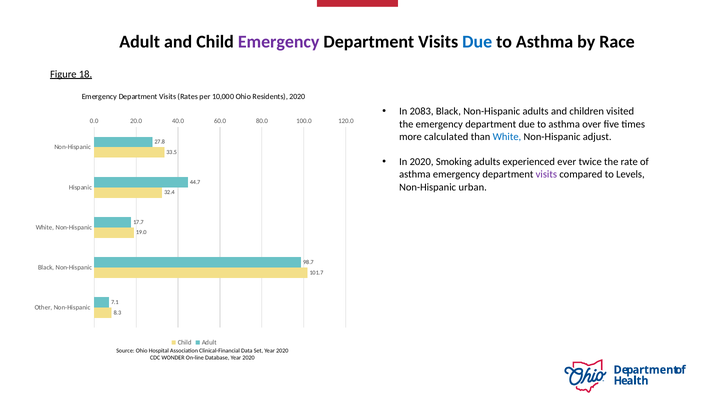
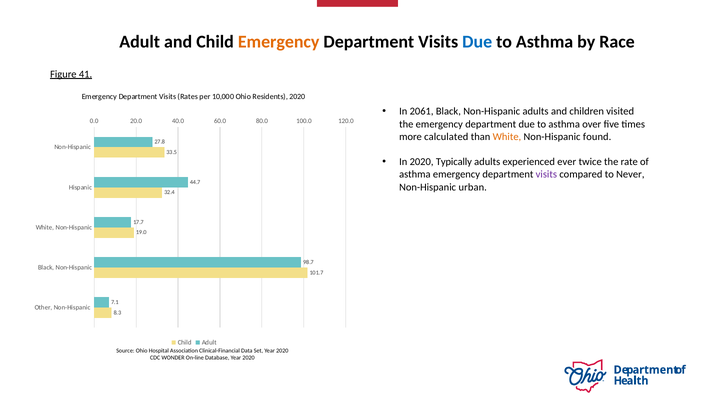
Emergency at (279, 42) colour: purple -> orange
18: 18 -> 41
2083: 2083 -> 2061
White at (507, 137) colour: blue -> orange
adjust: adjust -> found
Smoking: Smoking -> Typically
Levels: Levels -> Never
